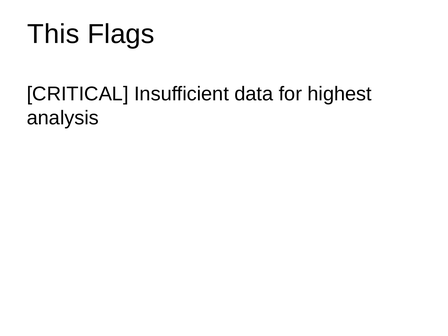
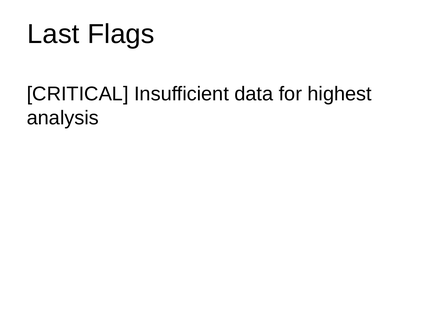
This: This -> Last
